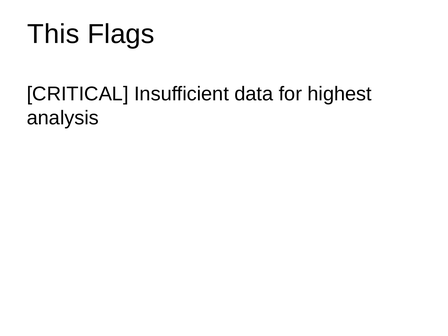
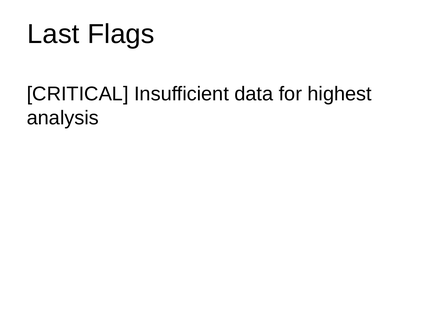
This: This -> Last
